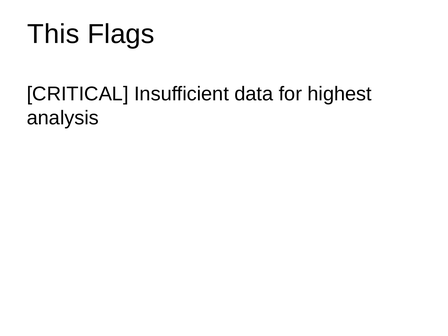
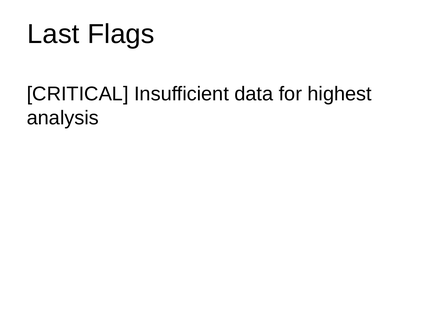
This: This -> Last
